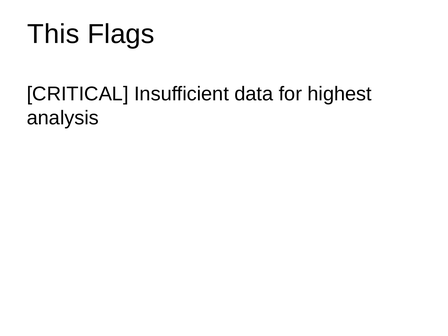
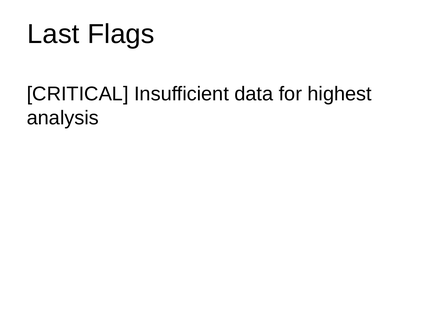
This: This -> Last
